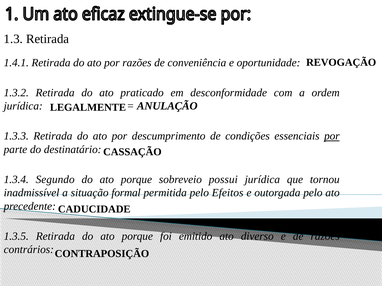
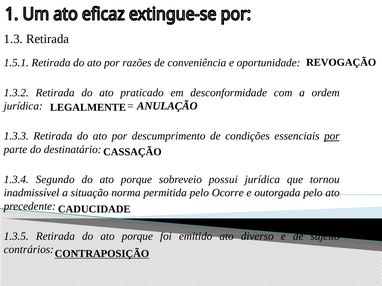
1.4.1: 1.4.1 -> 1.5.1
formal: formal -> norma
Efeitos: Efeitos -> Ocorre
de razões: razões -> sujeito
CONTRAPOSIÇÃO underline: none -> present
